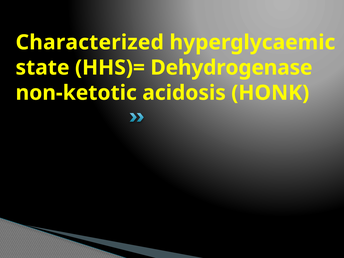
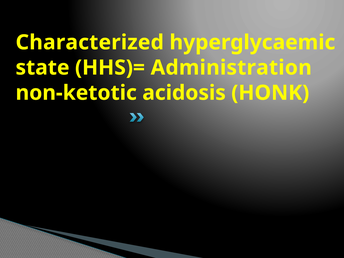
Dehydrogenase: Dehydrogenase -> Administration
